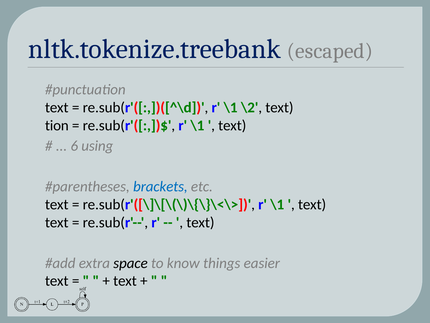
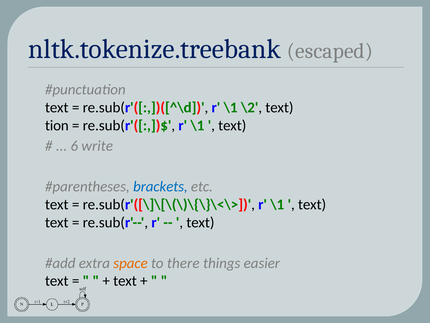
using: using -> write
space colour: black -> orange
know: know -> there
